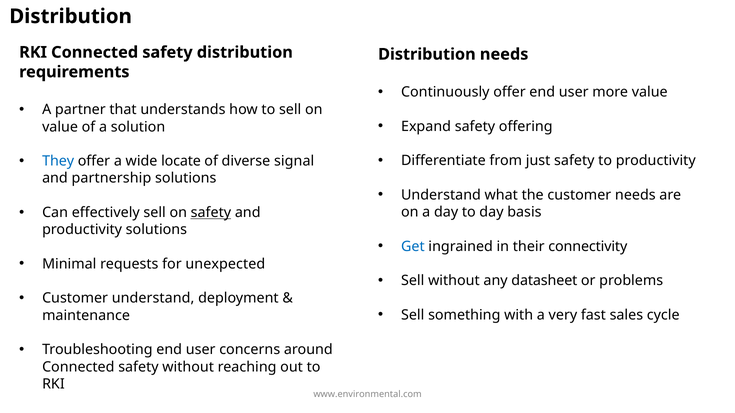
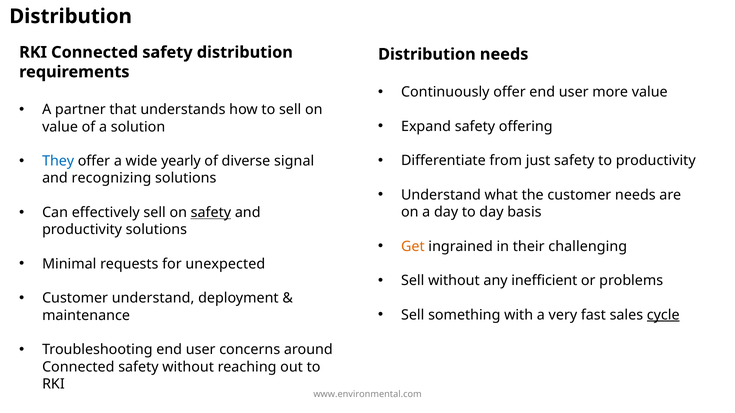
locate: locate -> yearly
partnership: partnership -> recognizing
Get colour: blue -> orange
connectivity: connectivity -> challenging
datasheet: datasheet -> inefficient
cycle underline: none -> present
